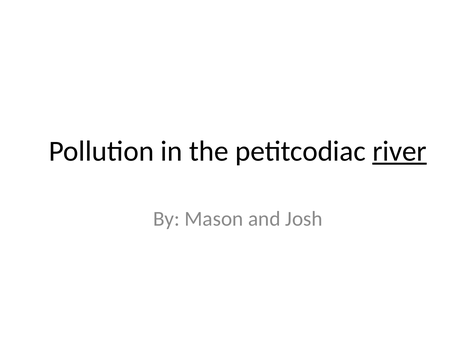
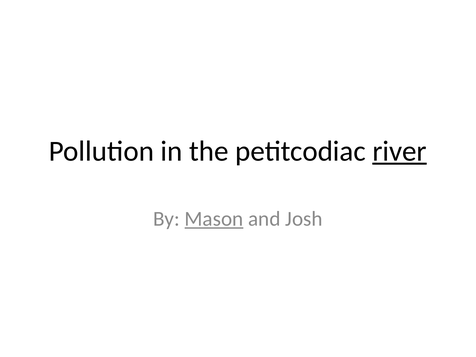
Mason underline: none -> present
